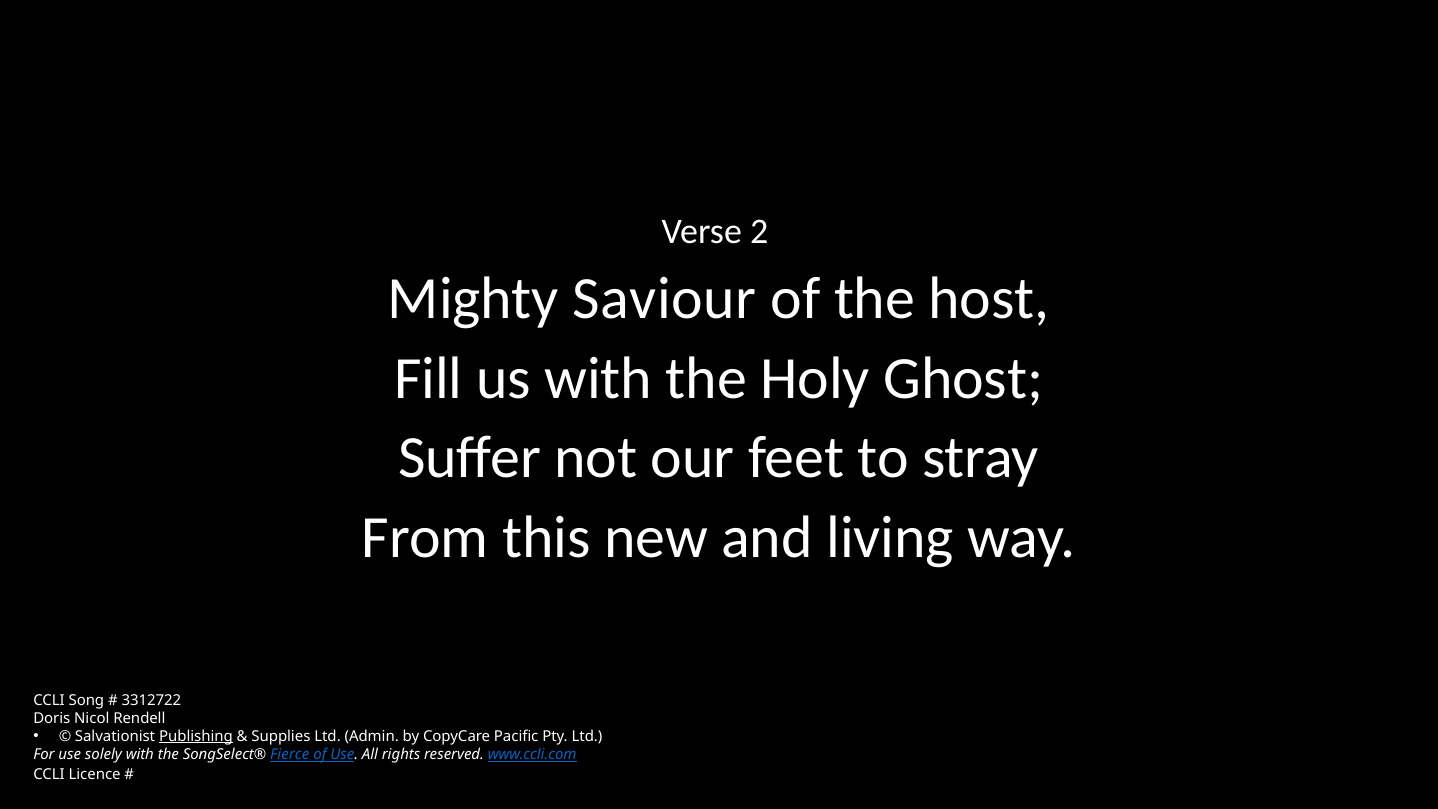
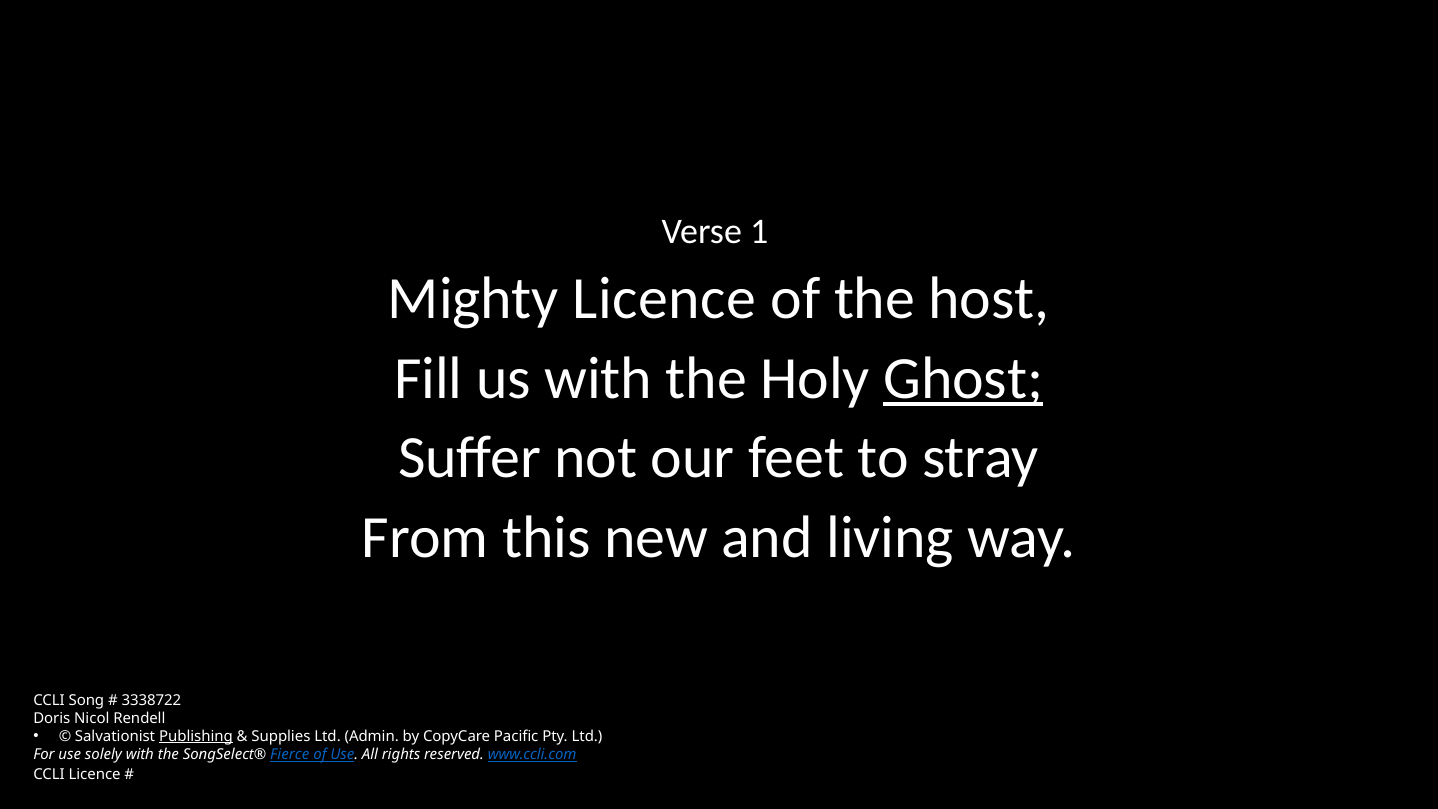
2: 2 -> 1
Mighty Saviour: Saviour -> Licence
Ghost underline: none -> present
3312722: 3312722 -> 3338722
